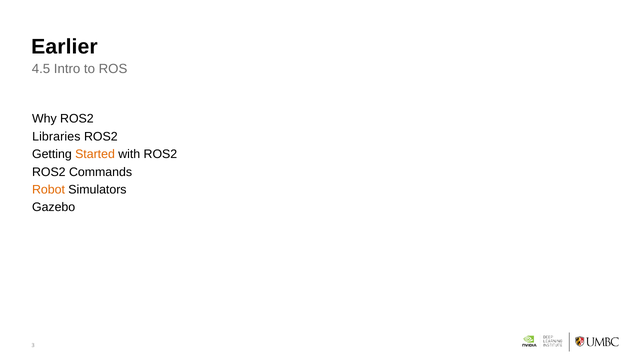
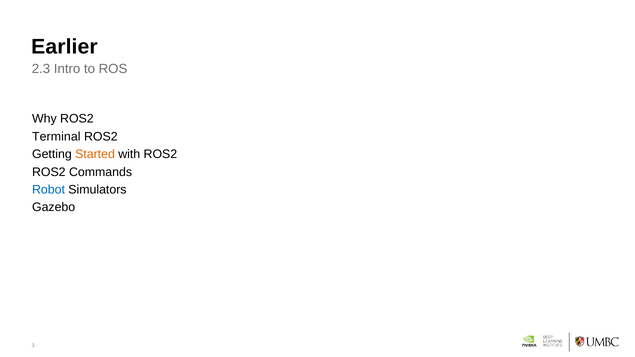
4.5: 4.5 -> 2.3
Libraries: Libraries -> Terminal
Robot colour: orange -> blue
